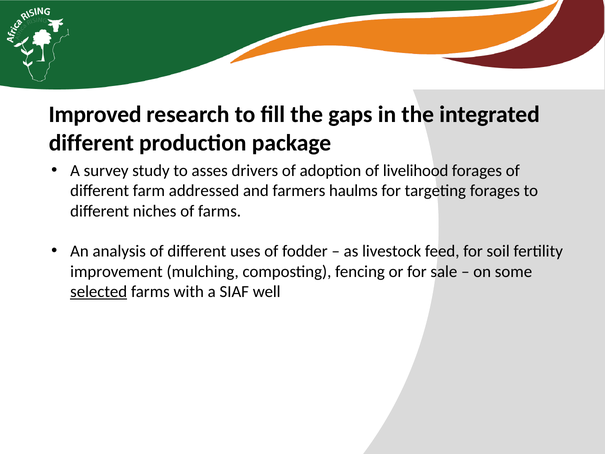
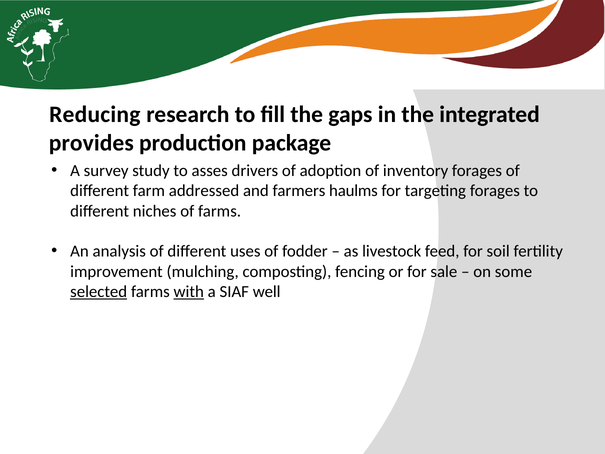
Improved: Improved -> Reducing
different at (91, 143): different -> provides
livelihood: livelihood -> inventory
with underline: none -> present
